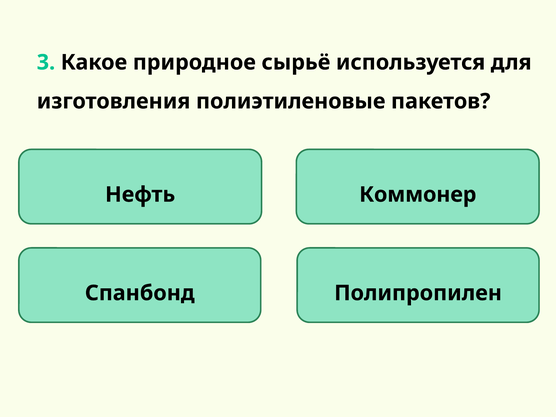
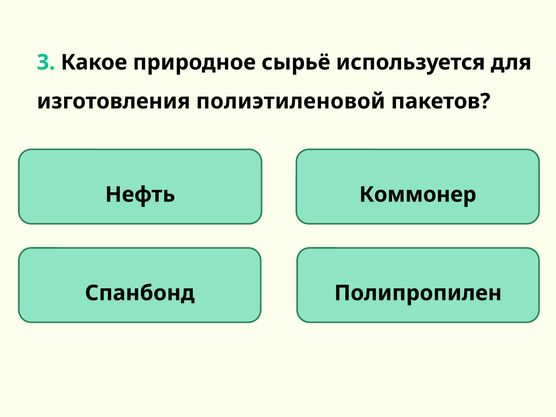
полиэтиленовые: полиэтиленовые -> полиэтиленовой
